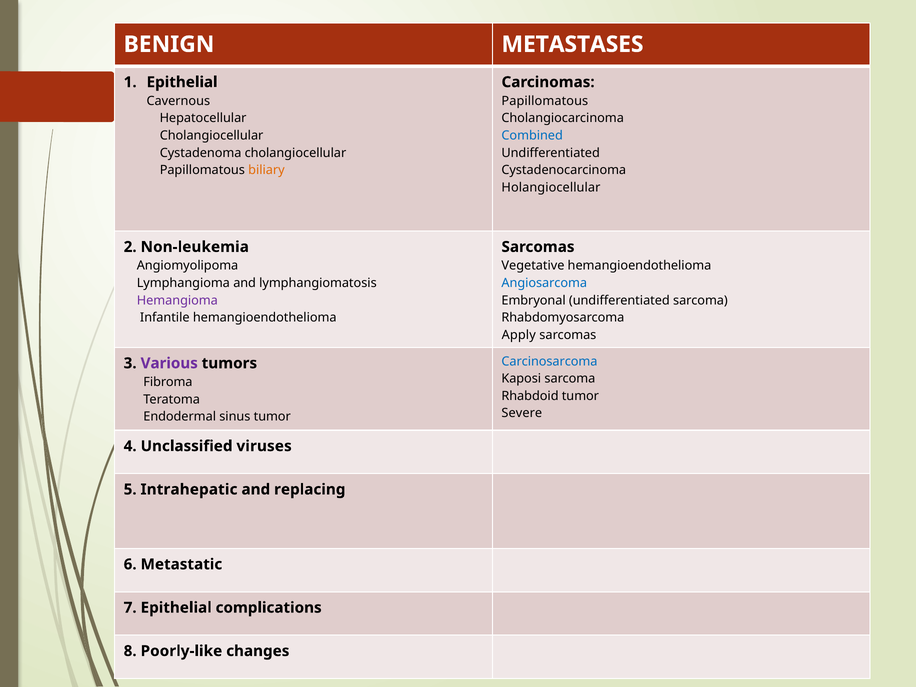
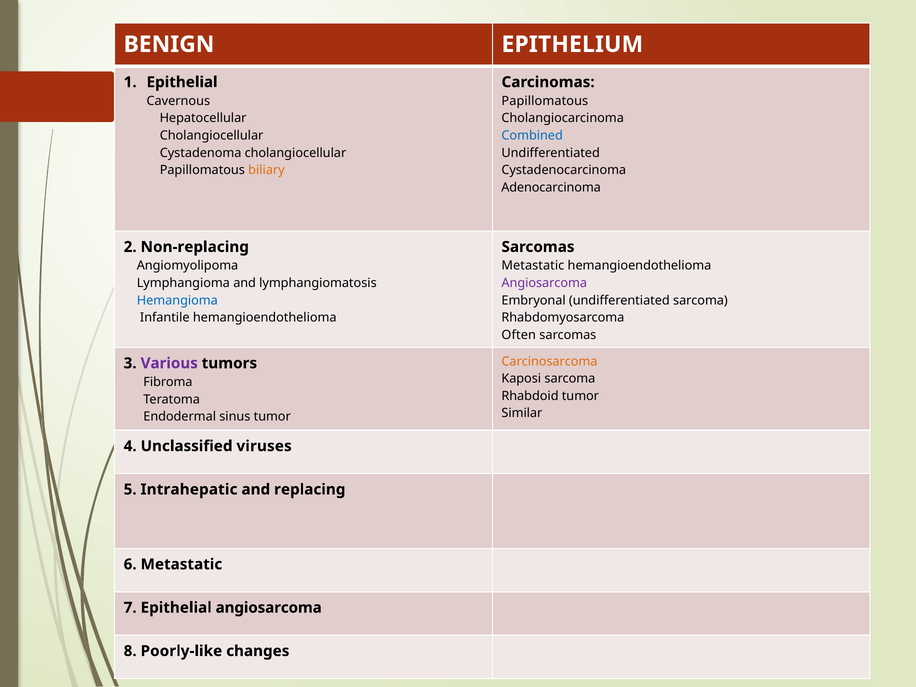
METASTASES: METASTASES -> EPITHELIUM
Holangiocellular: Holangiocellular -> Adenocarcinoma
Non-leukemia: Non-leukemia -> Non-replacing
Vegetative at (533, 266): Vegetative -> Metastatic
Angiosarcoma at (544, 283) colour: blue -> purple
Hemangioma colour: purple -> blue
Apply: Apply -> Often
Carcinosarcoma colour: blue -> orange
Severe: Severe -> Similar
Epithelial complications: complications -> angiosarcoma
